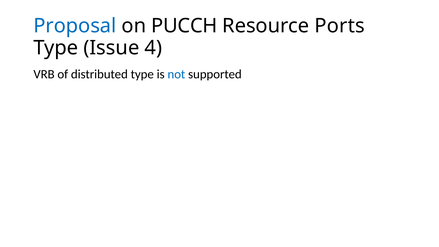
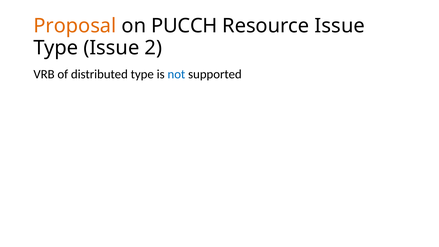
Proposal colour: blue -> orange
Resource Ports: Ports -> Issue
4: 4 -> 2
